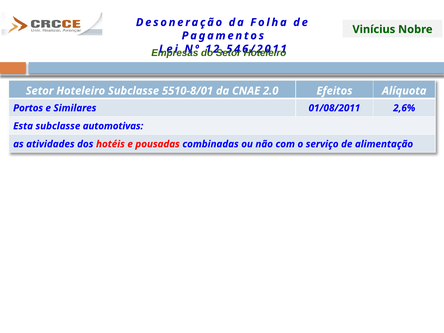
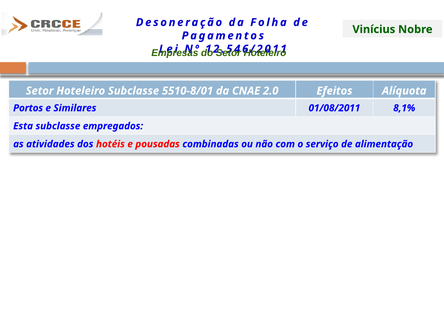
2,6%: 2,6% -> 8,1%
automotivas: automotivas -> empregados
